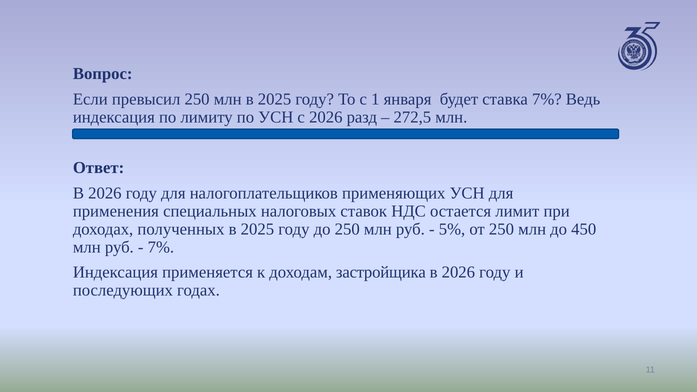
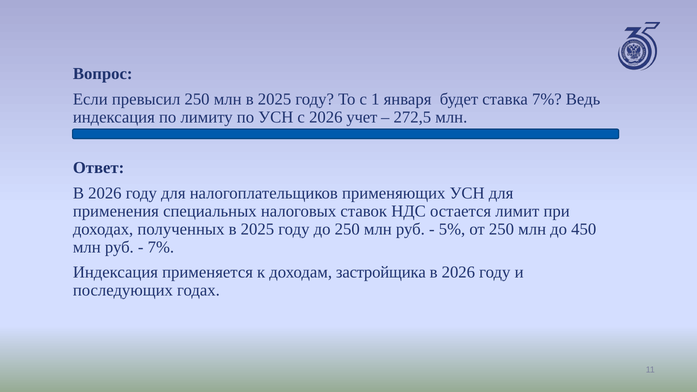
разд: разд -> учет
